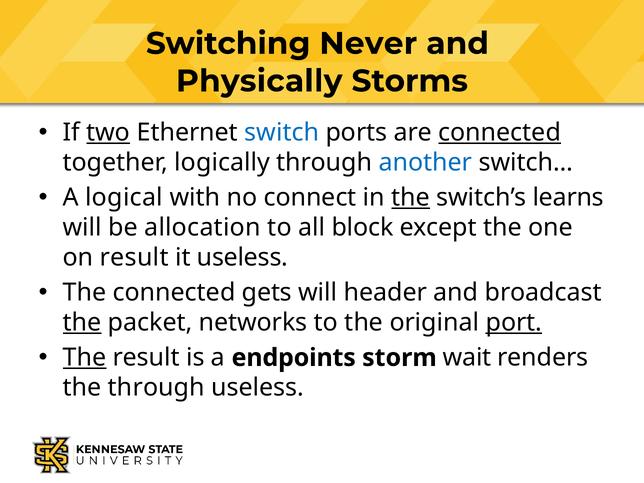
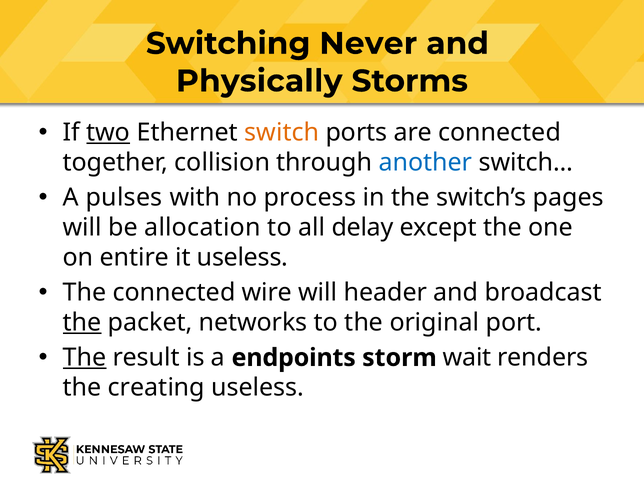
switch colour: blue -> orange
connected at (500, 133) underline: present -> none
logically: logically -> collision
logical: logical -> pulses
connect: connect -> process
the at (411, 198) underline: present -> none
learns: learns -> pages
block: block -> delay
on result: result -> entire
gets: gets -> wire
port underline: present -> none
the through: through -> creating
